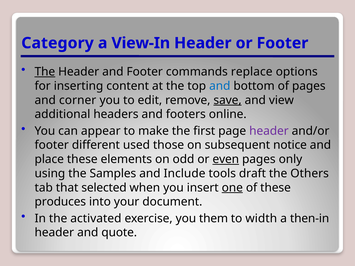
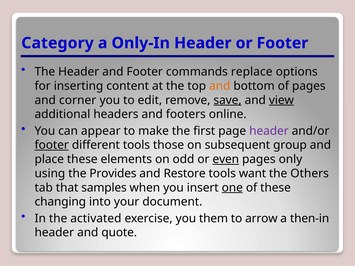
View-In: View-In -> Only-In
The at (45, 72) underline: present -> none
and at (220, 86) colour: blue -> orange
view underline: none -> present
footer at (52, 145) underline: none -> present
different used: used -> tools
notice: notice -> group
Samples: Samples -> Provides
Include: Include -> Restore
draft: draft -> want
selected: selected -> samples
produces: produces -> changing
width: width -> arrow
